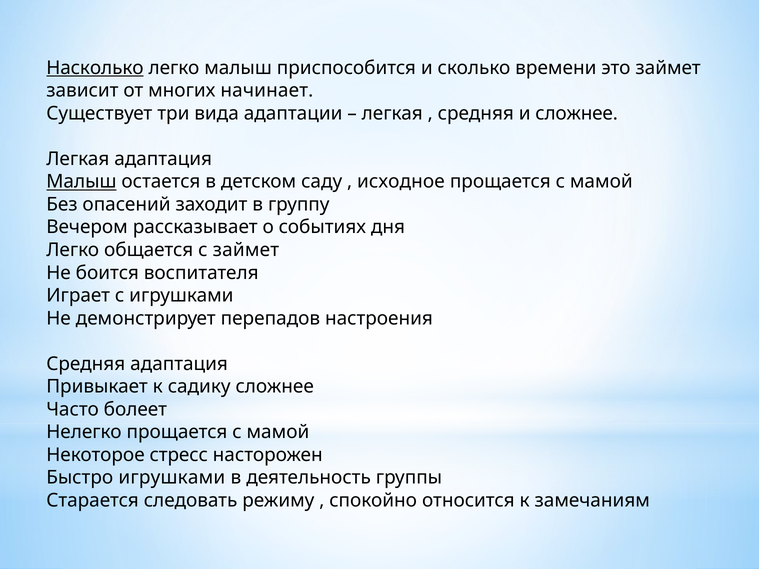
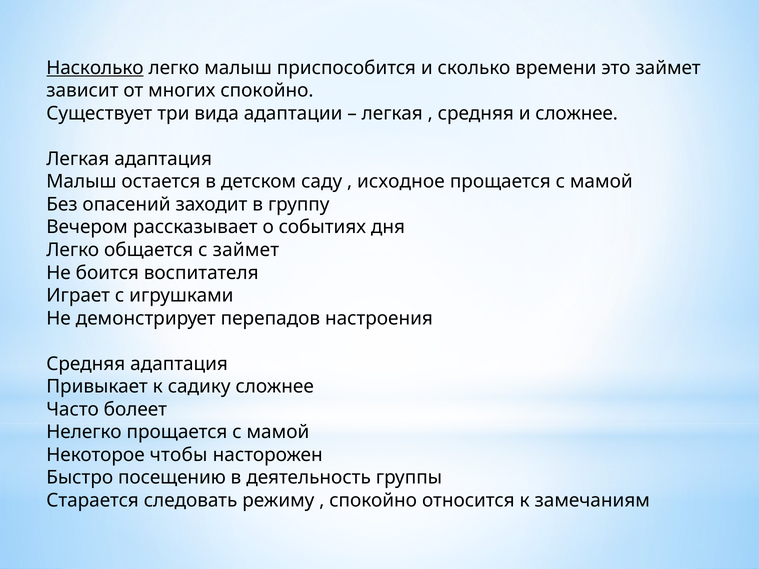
многих начинает: начинает -> спокойно
Малыш at (81, 182) underline: present -> none
стресс: стресс -> чтобы
Быстро игрушками: игрушками -> посещению
